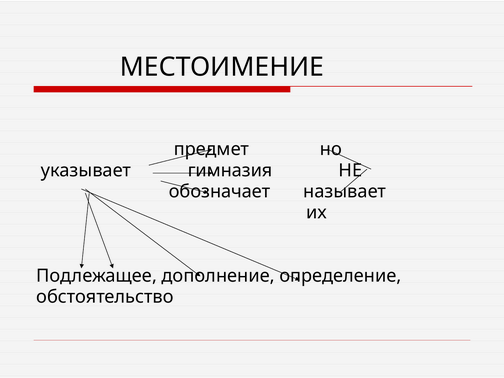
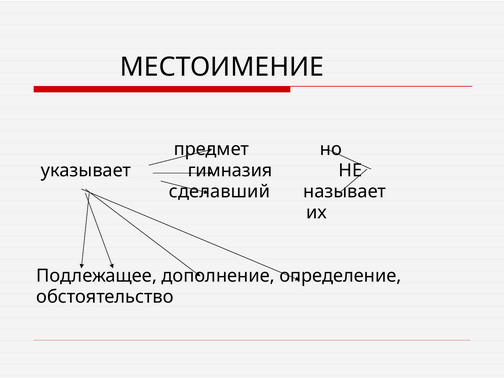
обозначает: обозначает -> сделавший
